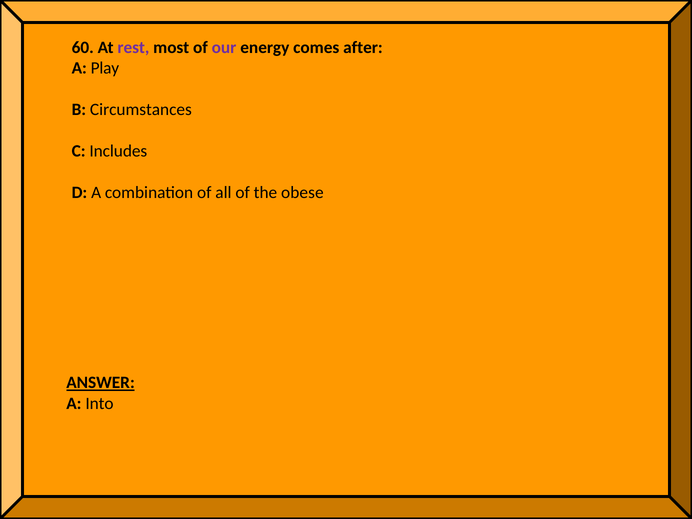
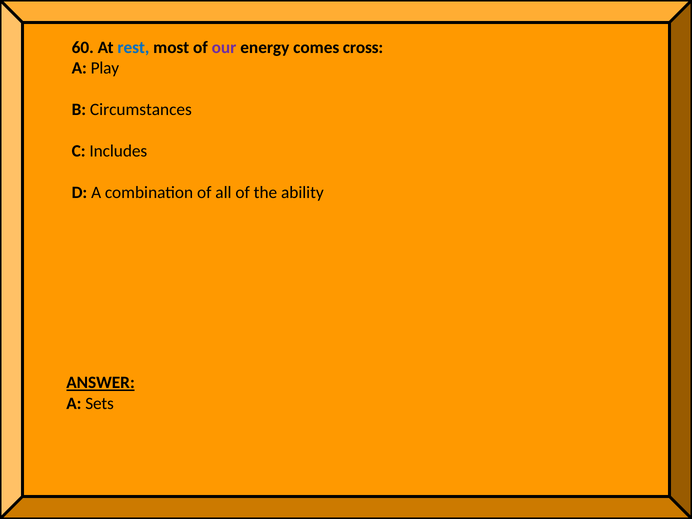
rest colour: purple -> blue
after: after -> cross
obese: obese -> ability
Into: Into -> Sets
